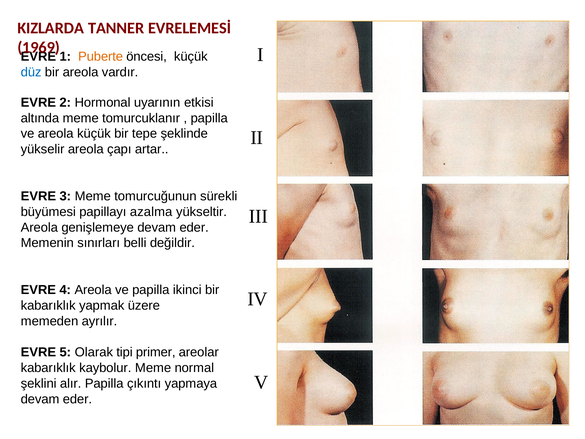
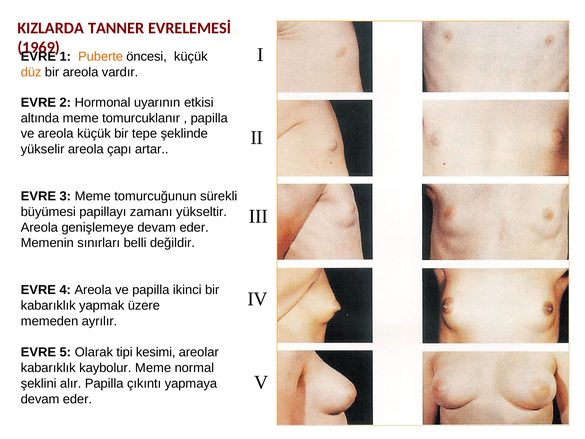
düz colour: blue -> orange
azalma: azalma -> zamanı
primer: primer -> kesimi
